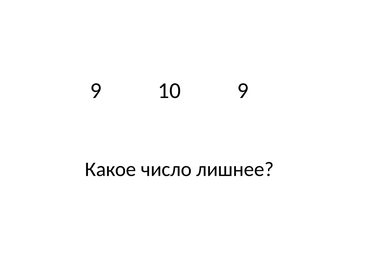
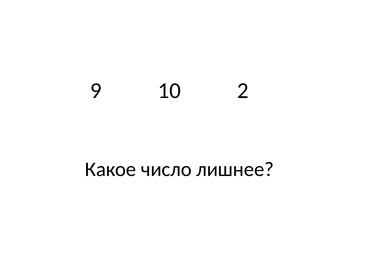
10 9: 9 -> 2
